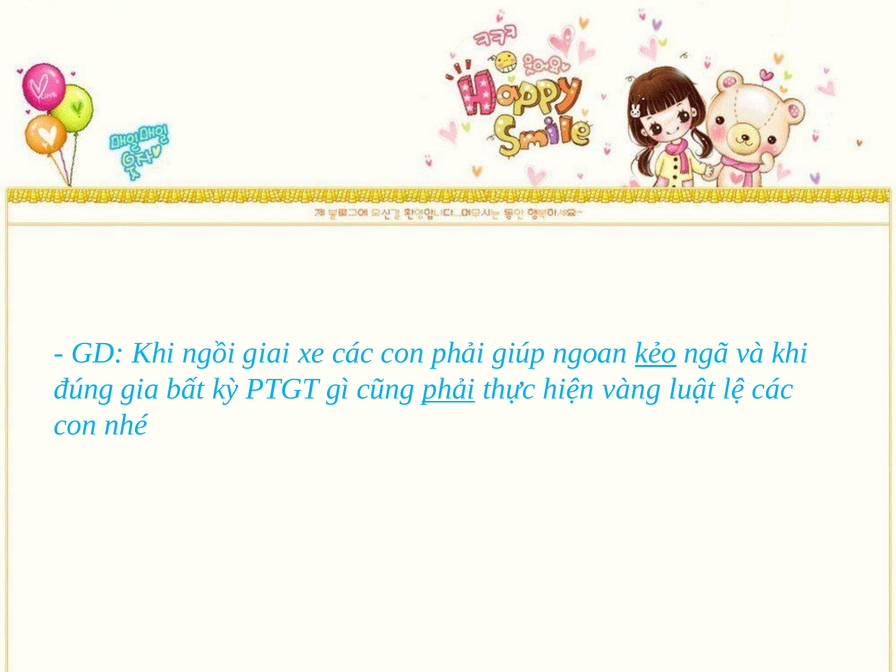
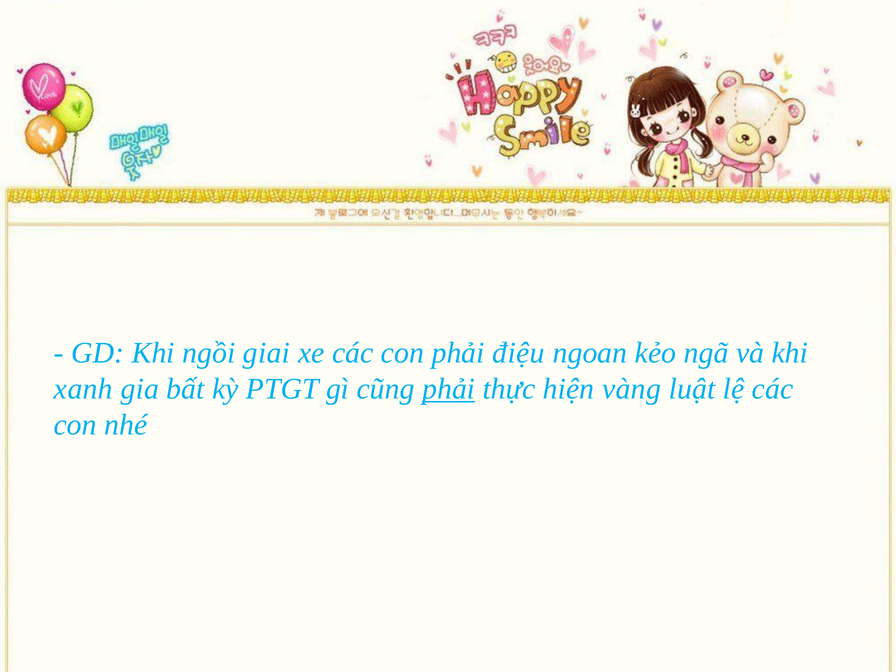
giúp: giúp -> điệu
kẻo underline: present -> none
đúng: đúng -> xanh
